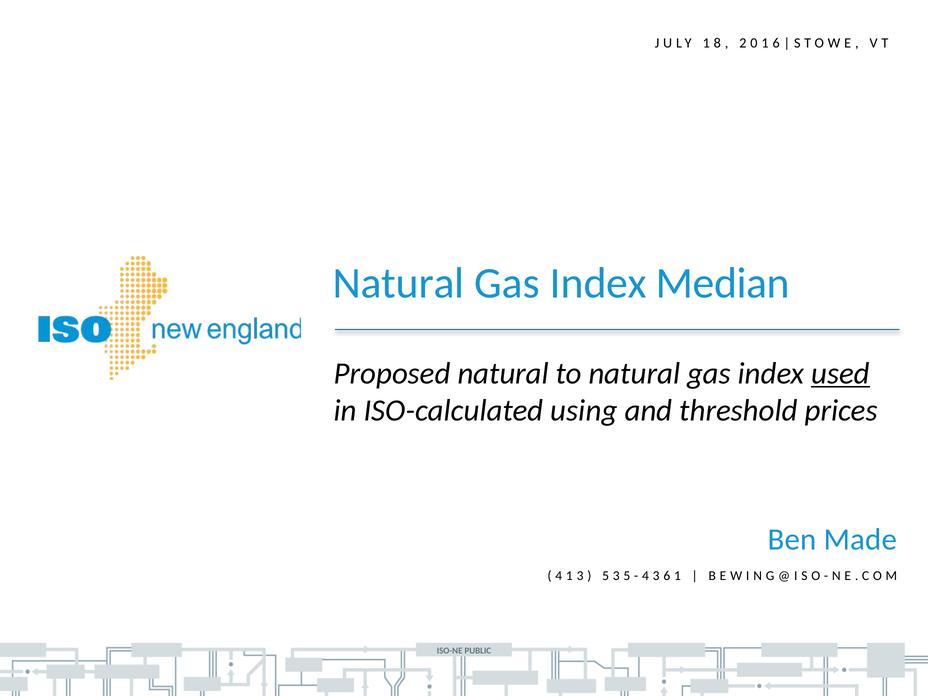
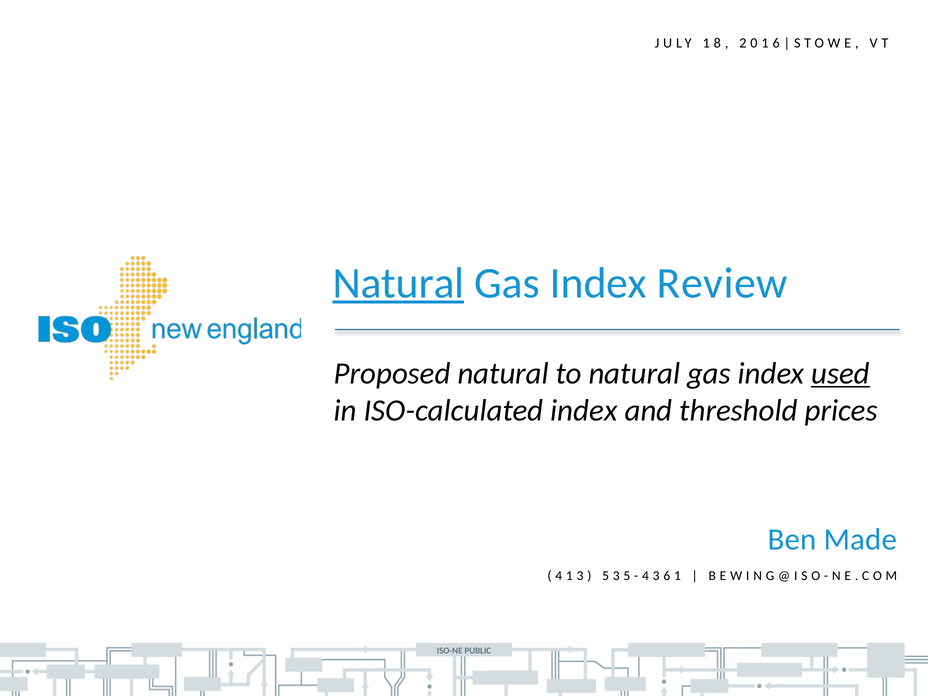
Natural at (398, 283) underline: none -> present
Median: Median -> Review
ISO-calculated using: using -> index
